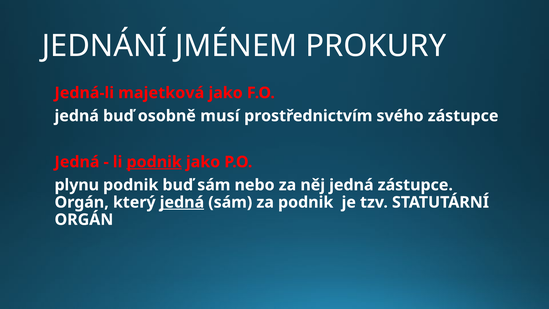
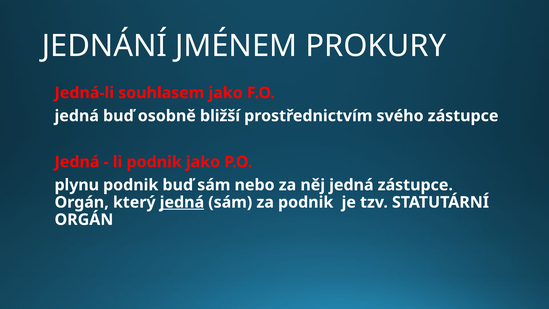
majetková: majetková -> souhlasem
musí: musí -> bližší
podnik at (154, 162) underline: present -> none
